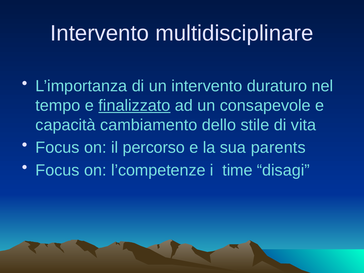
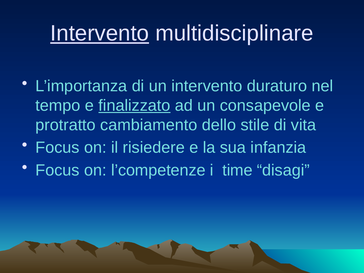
Intervento at (100, 33) underline: none -> present
capacità: capacità -> protratto
percorso: percorso -> risiedere
parents: parents -> infanzia
